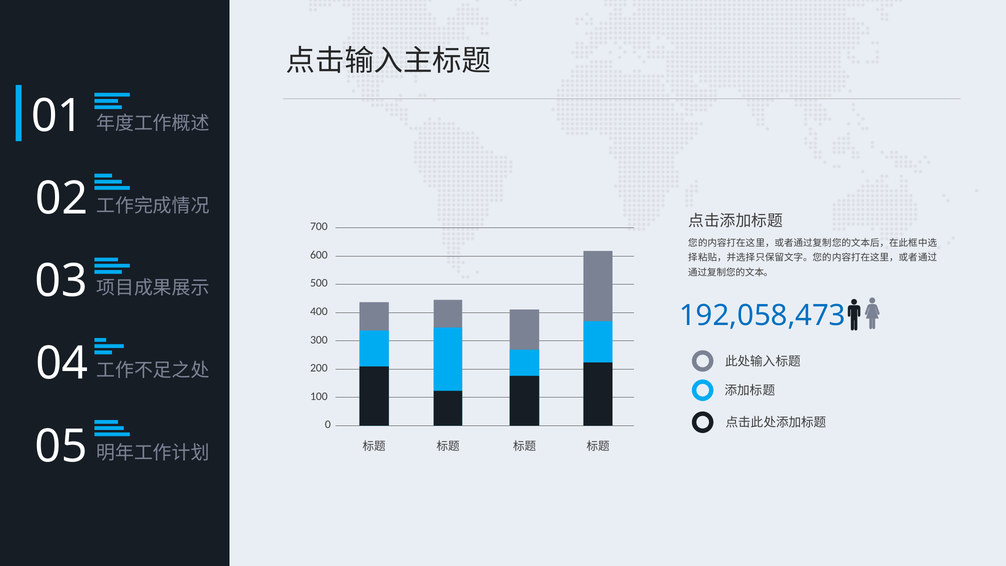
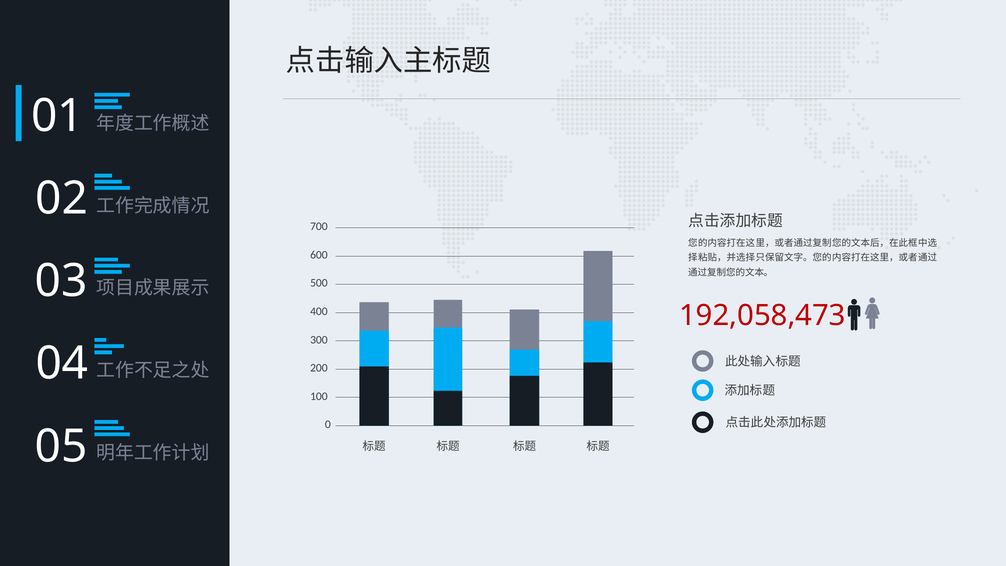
192,058,473 colour: blue -> red
